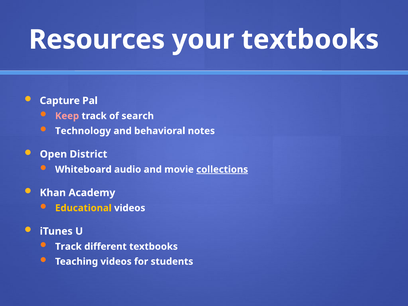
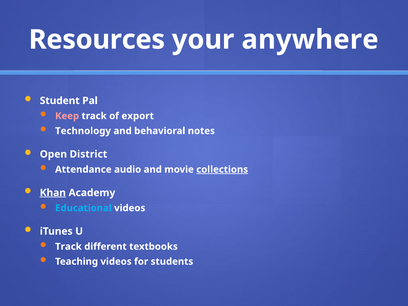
your textbooks: textbooks -> anywhere
Capture: Capture -> Student
search: search -> export
Whiteboard: Whiteboard -> Attendance
Khan underline: none -> present
Educational colour: yellow -> light blue
